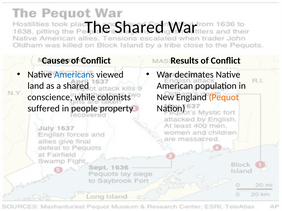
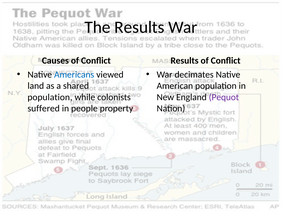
The Shared: Shared -> Results
conscience at (50, 97): conscience -> population
Pequot colour: orange -> purple
